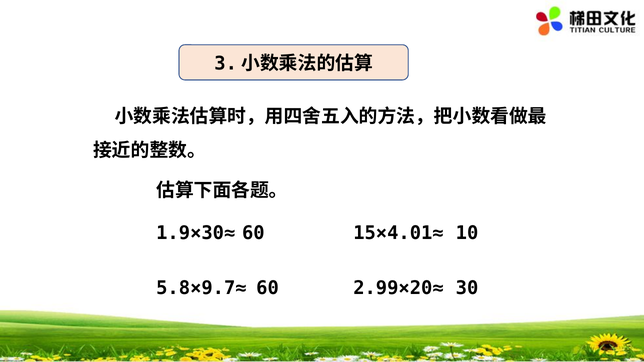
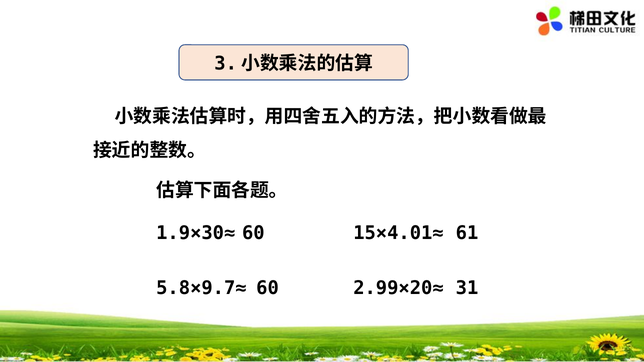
10: 10 -> 61
30: 30 -> 31
